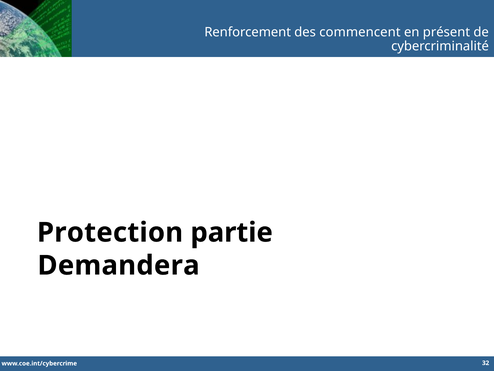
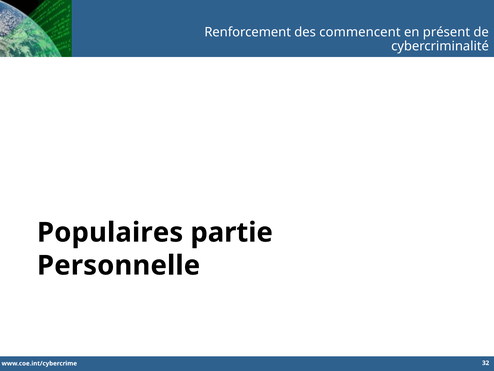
Protection: Protection -> Populaires
Demandera: Demandera -> Personnelle
